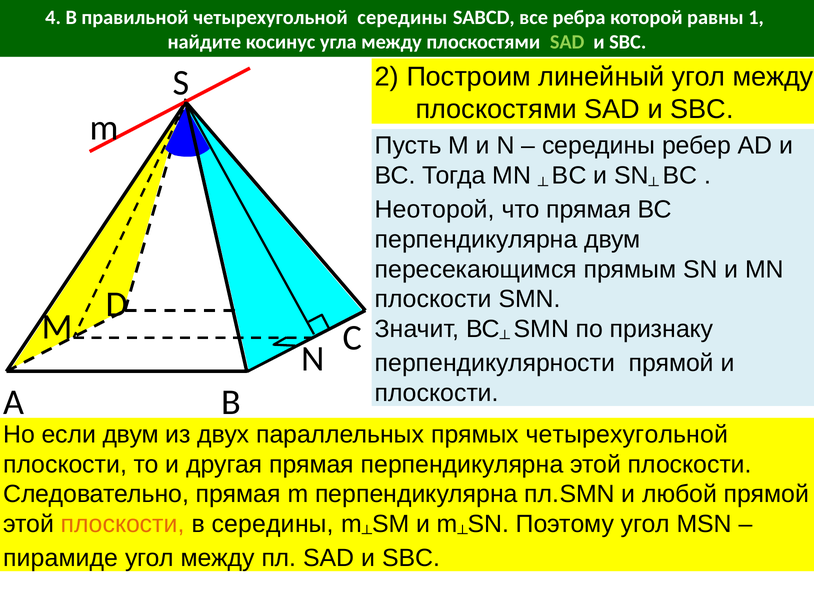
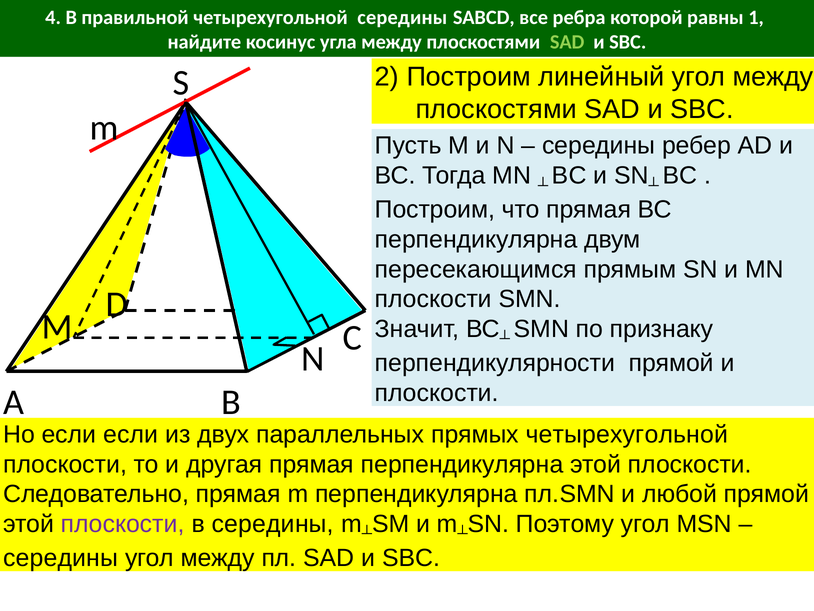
Неоторой at (435, 209): Неоторой -> Построим
если двум: двум -> если
плоскости at (123, 524) colour: orange -> purple
пирамиде at (61, 558): пирамиде -> середины
